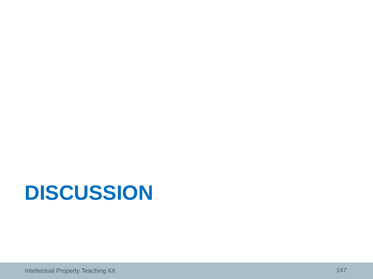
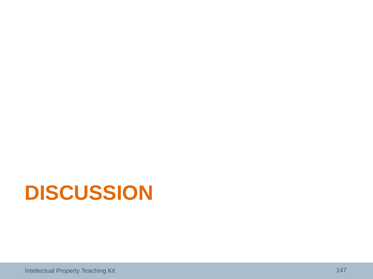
DISCUSSION colour: blue -> orange
